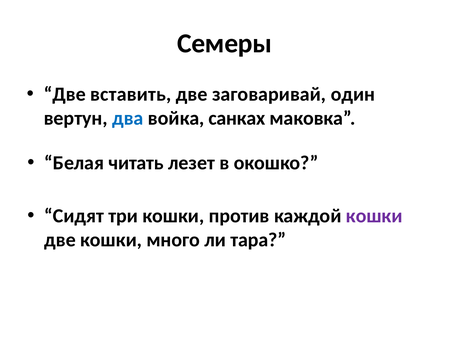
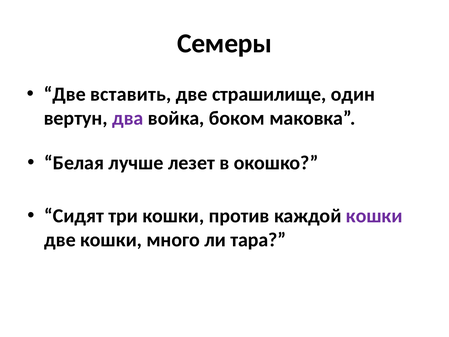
заговаривай: заговаривай -> страшилище
два colour: blue -> purple
санках: санках -> боком
читать: читать -> лучше
